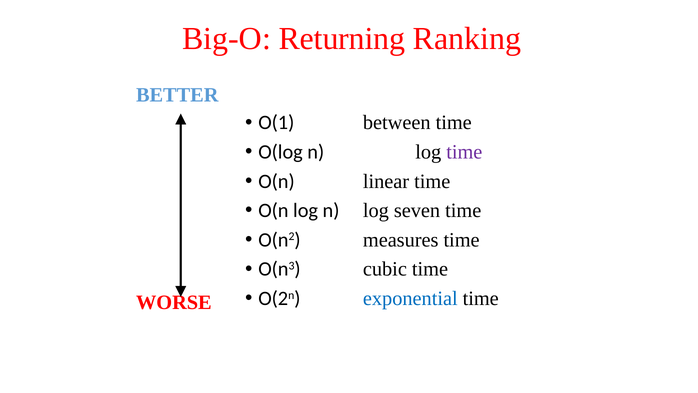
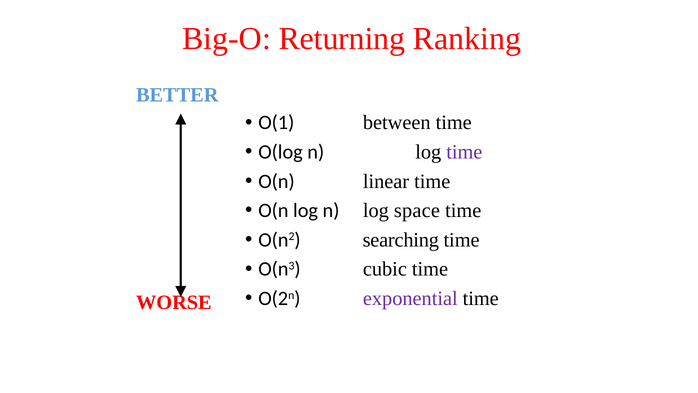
seven: seven -> space
measures: measures -> searching
exponential colour: blue -> purple
